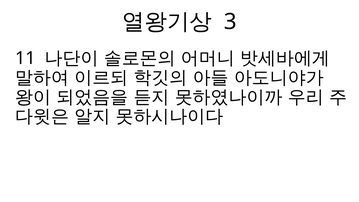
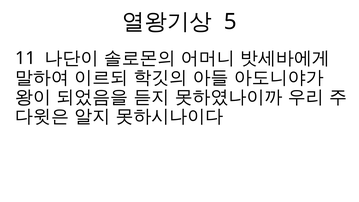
3: 3 -> 5
